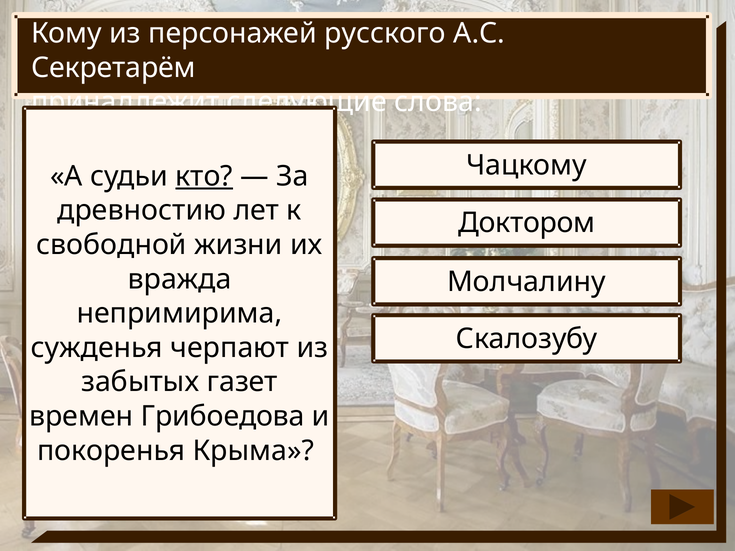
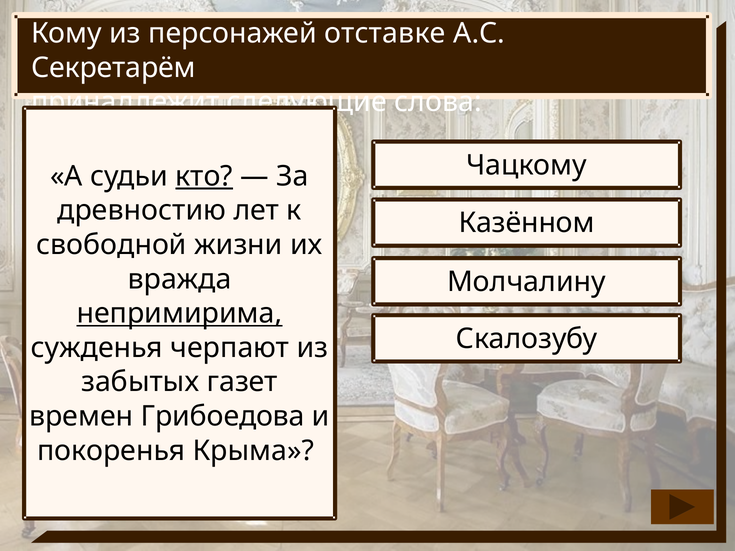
русского: русского -> отставке
Доктором: Доктором -> Казённом
непримирима underline: none -> present
